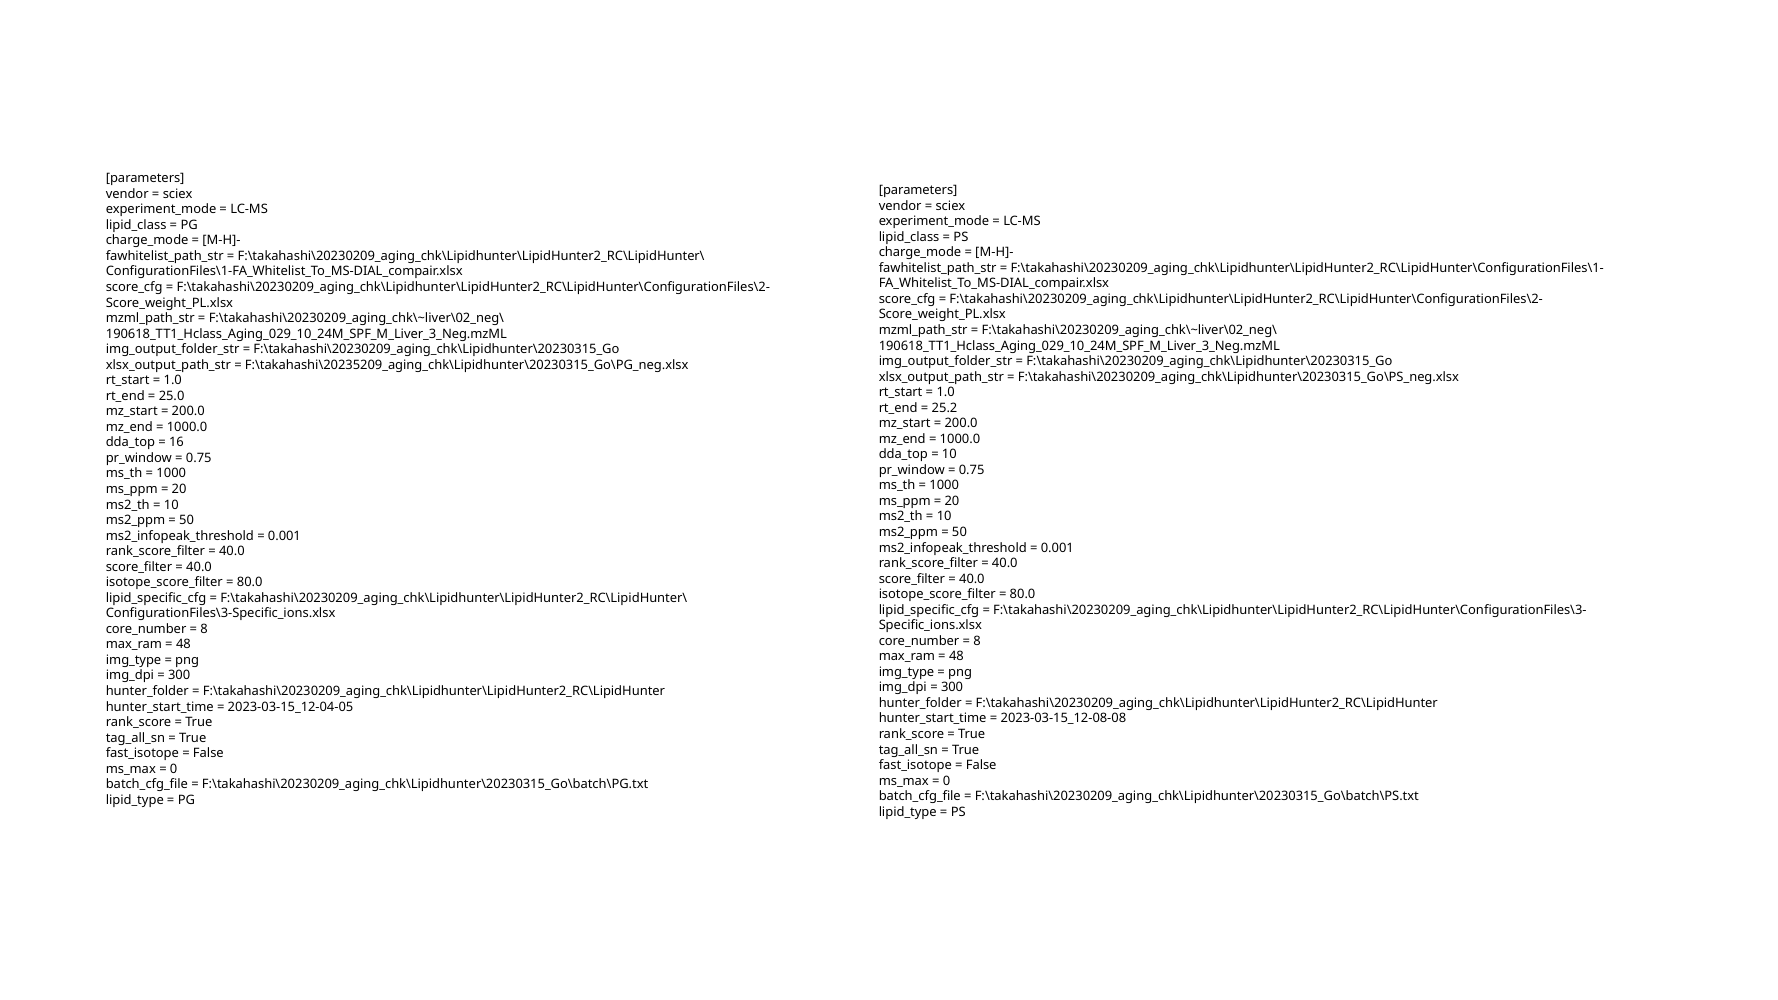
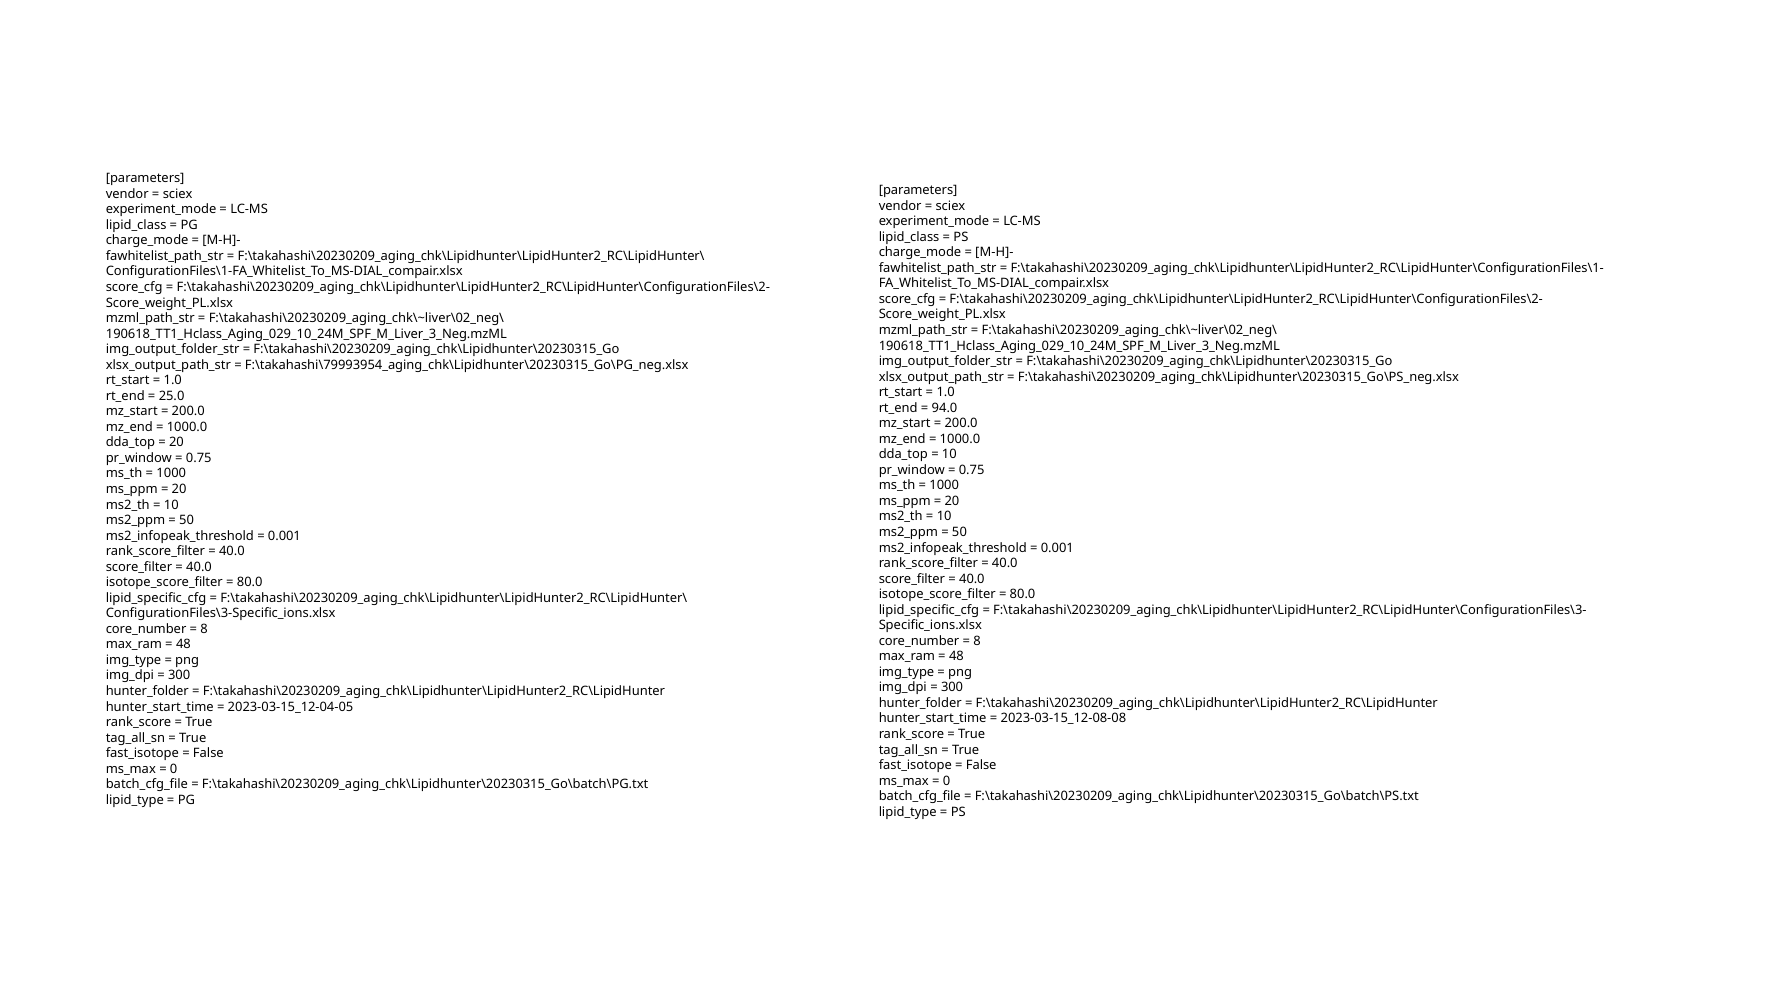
F:\takahashi\20235209_aging_chk\Lipidhunter\20230315_Go\PG_neg.xlsx: F:\takahashi\20235209_aging_chk\Lipidhunter\20230315_Go\PG_neg.xlsx -> F:\takahashi\79993954_aging_chk\Lipidhunter\20230315_Go\PG_neg.xlsx
25.2: 25.2 -> 94.0
16 at (176, 443): 16 -> 20
